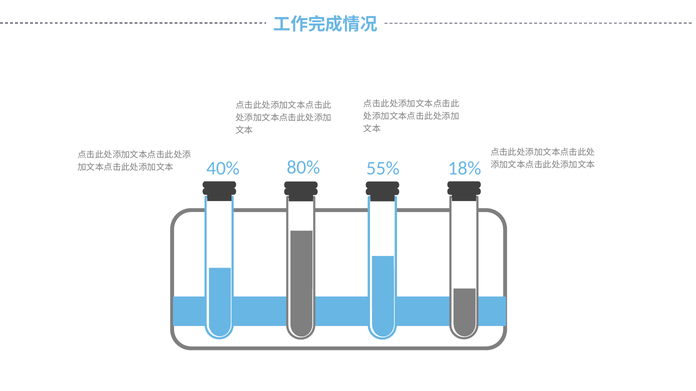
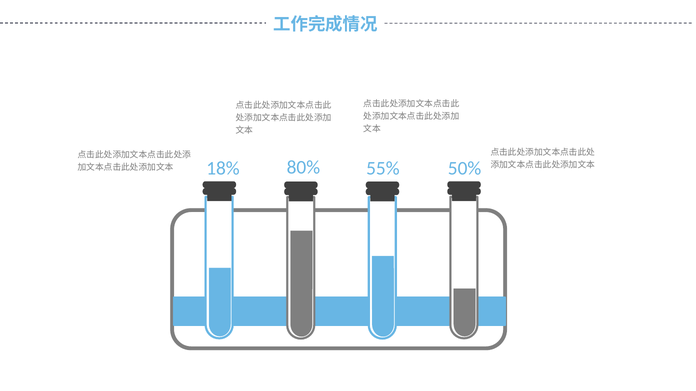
40%: 40% -> 18%
18%: 18% -> 50%
